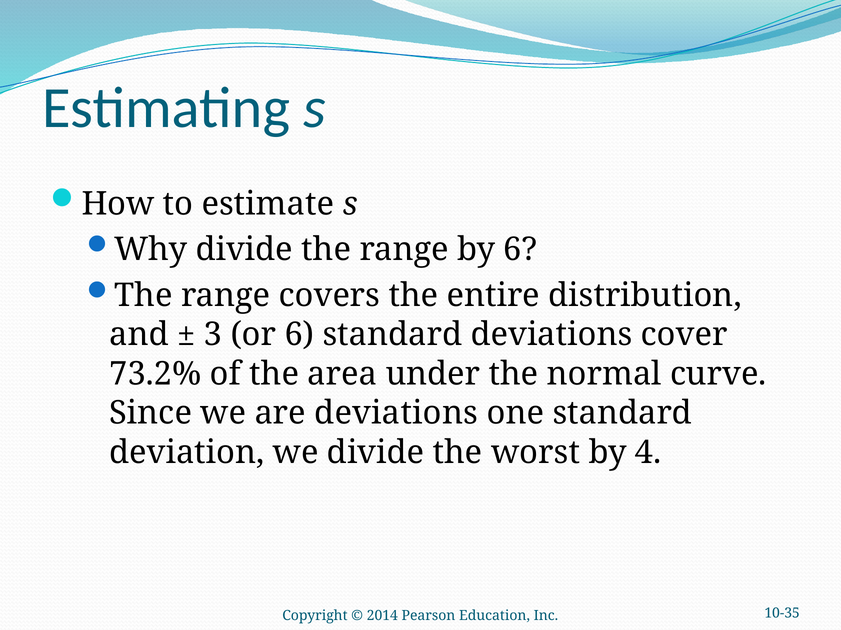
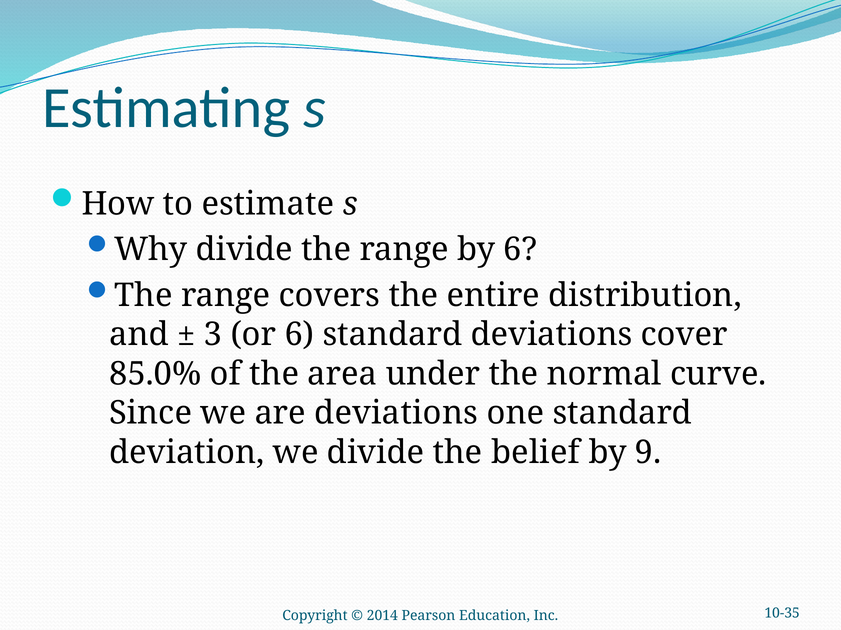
73.2%: 73.2% -> 85.0%
worst: worst -> belief
4: 4 -> 9
